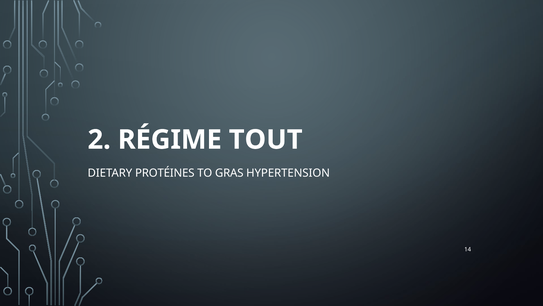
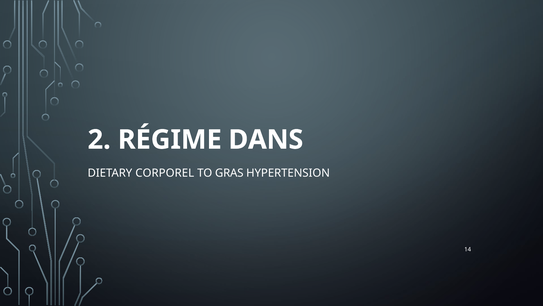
TOUT: TOUT -> DANS
PROTÉINES: PROTÉINES -> CORPOREL
